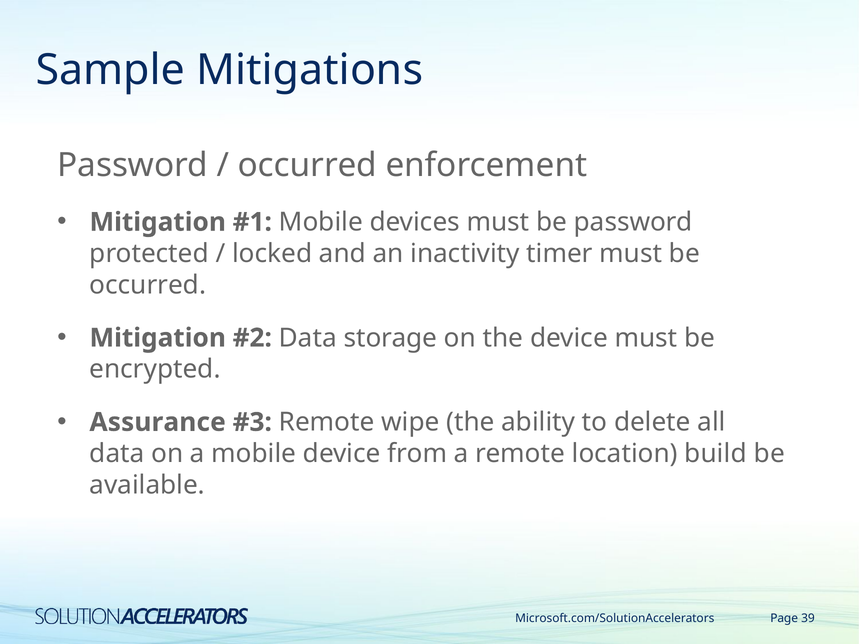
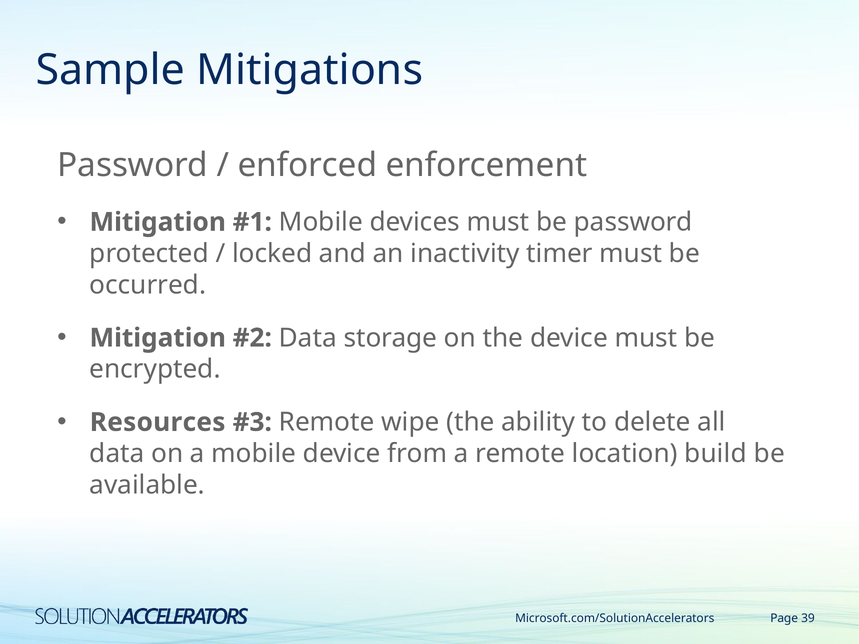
occurred at (307, 165): occurred -> enforced
Assurance: Assurance -> Resources
